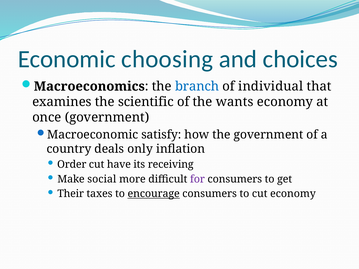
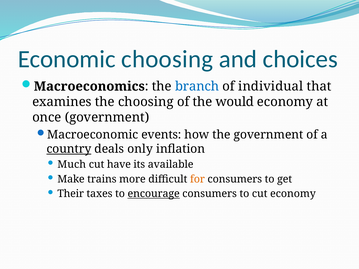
the scientific: scientific -> choosing
wants: wants -> would
satisfy: satisfy -> events
country underline: none -> present
Order: Order -> Much
receiving: receiving -> available
social: social -> trains
for colour: purple -> orange
